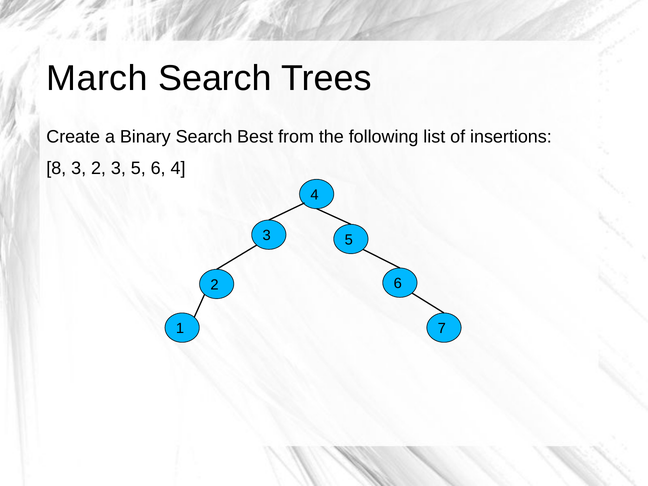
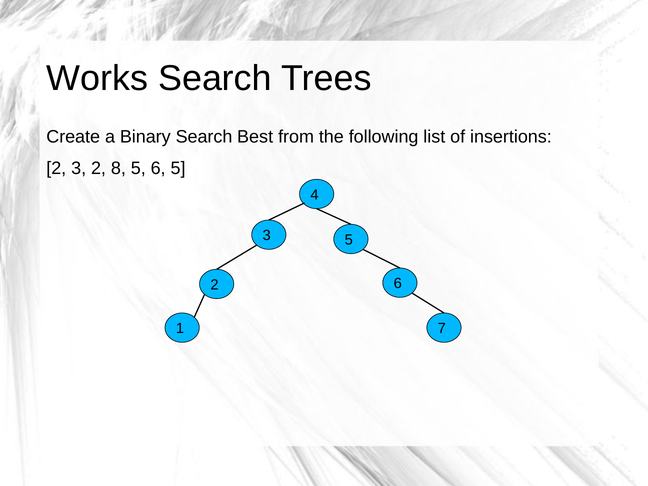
March: March -> Works
8 at (56, 168): 8 -> 2
2 3: 3 -> 8
6 4: 4 -> 5
